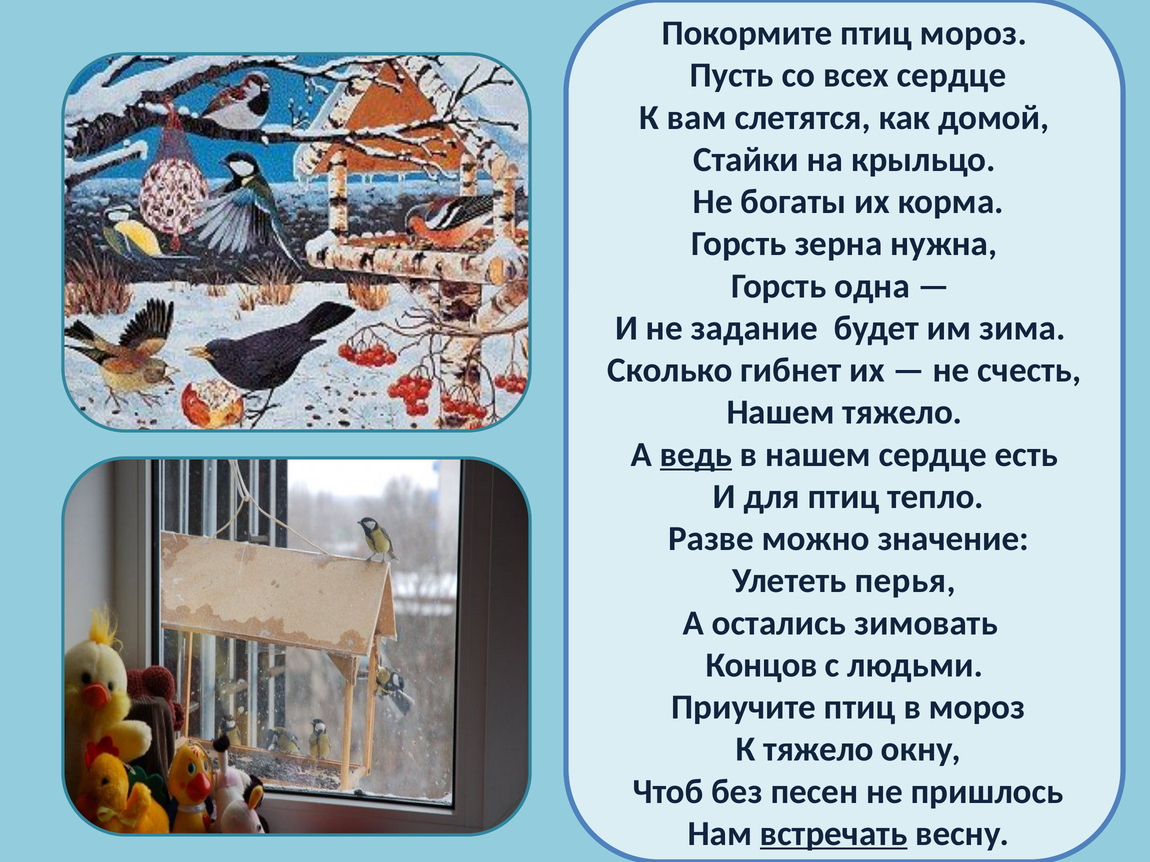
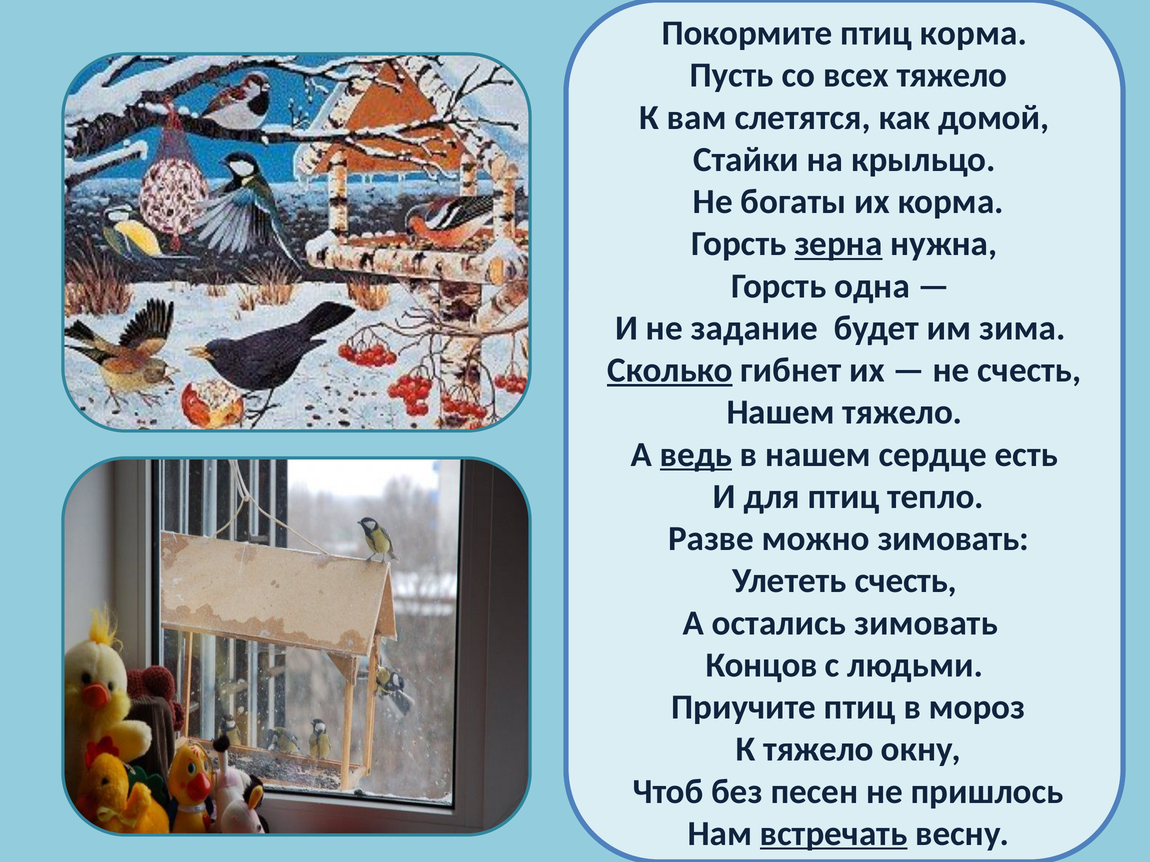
птиц мороз: мороз -> корма
всех сердце: сердце -> тяжело
зерна underline: none -> present
Сколько underline: none -> present
можно значение: значение -> зимовать
Улететь перья: перья -> счесть
